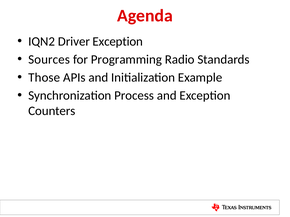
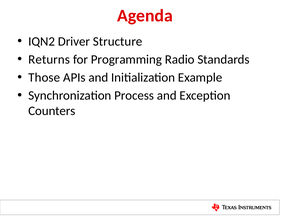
Driver Exception: Exception -> Structure
Sources: Sources -> Returns
